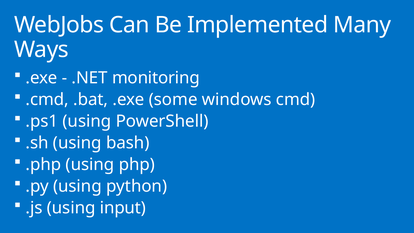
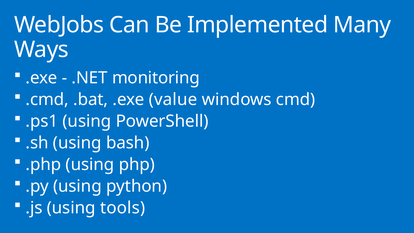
some: some -> value
input: input -> tools
